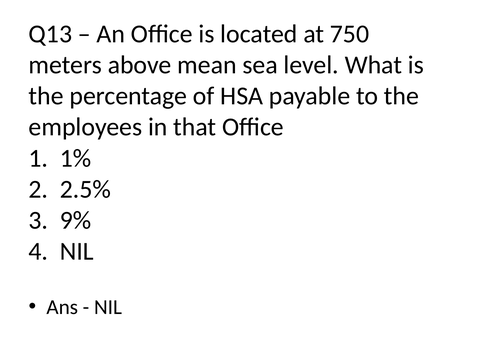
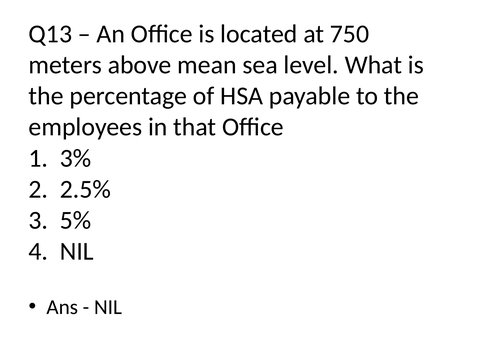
1%: 1% -> 3%
9%: 9% -> 5%
